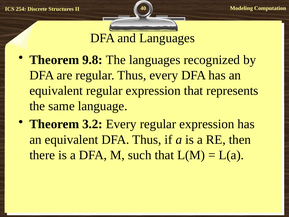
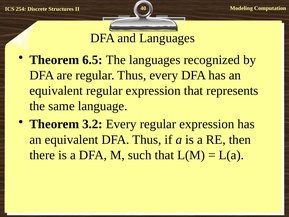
9.8: 9.8 -> 6.5
